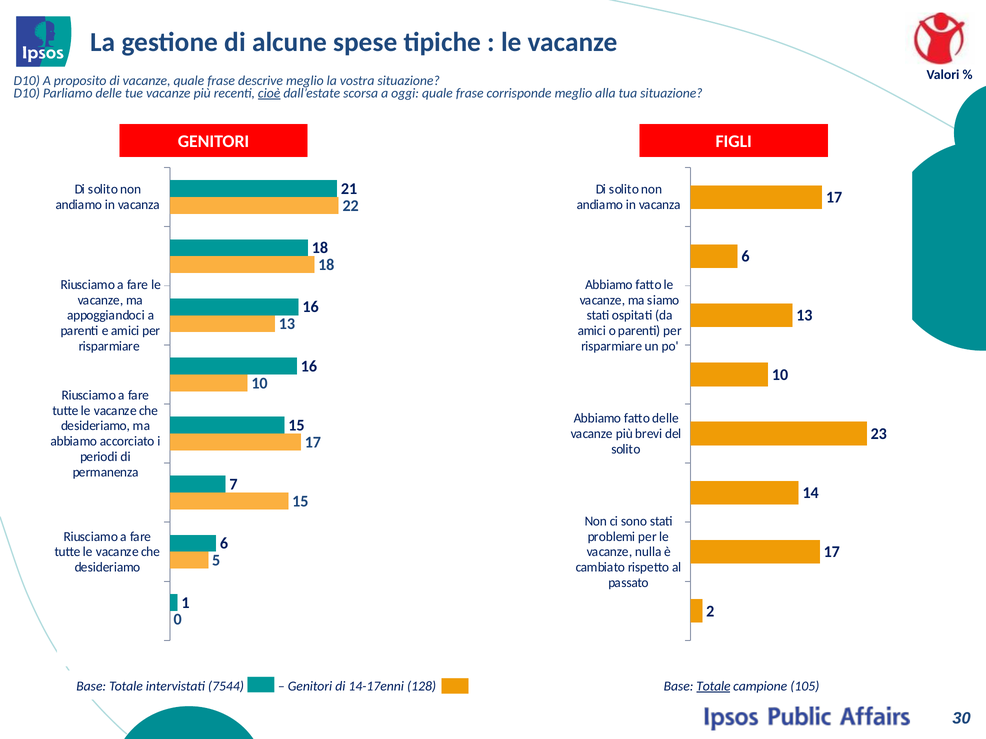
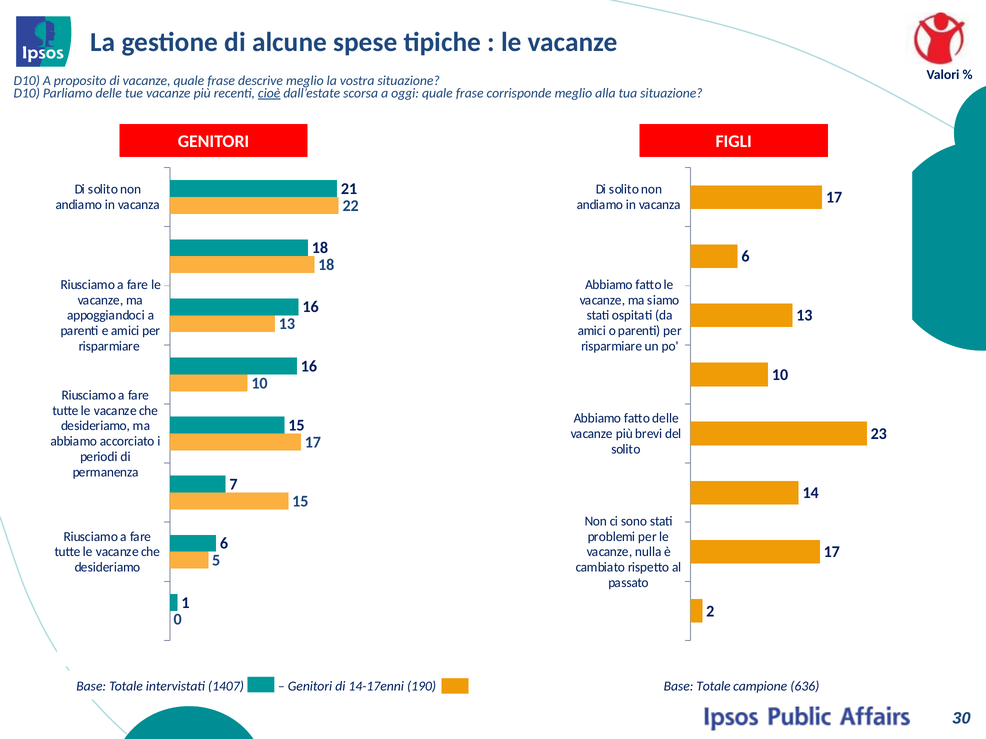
7544: 7544 -> 1407
128: 128 -> 190
Totale at (713, 687) underline: present -> none
105: 105 -> 636
